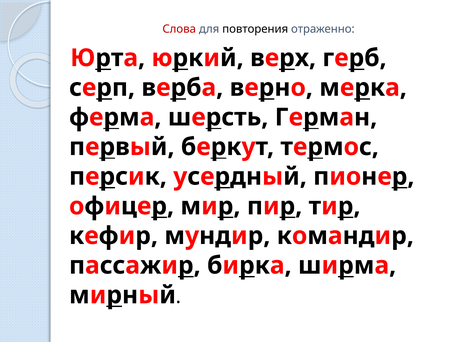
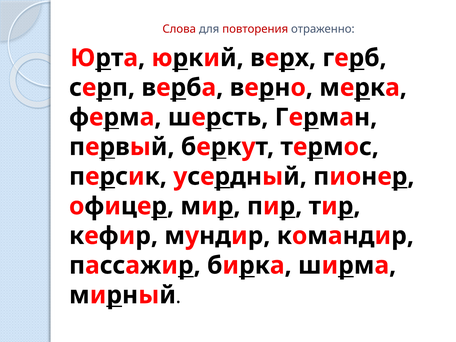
повторения colour: black -> red
